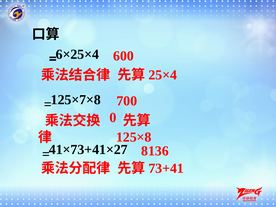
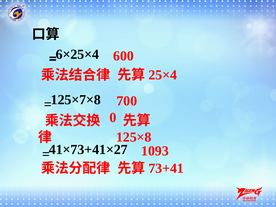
8136: 8136 -> 1093
